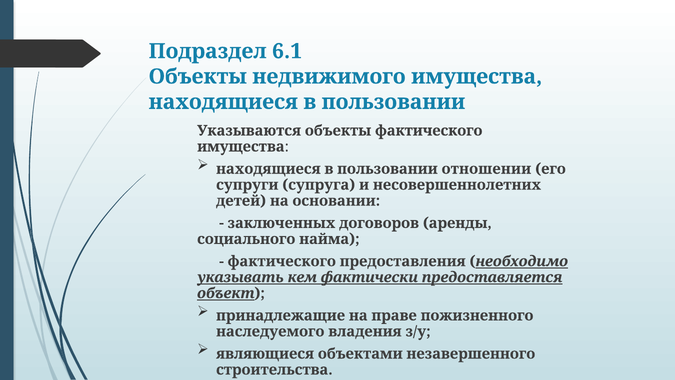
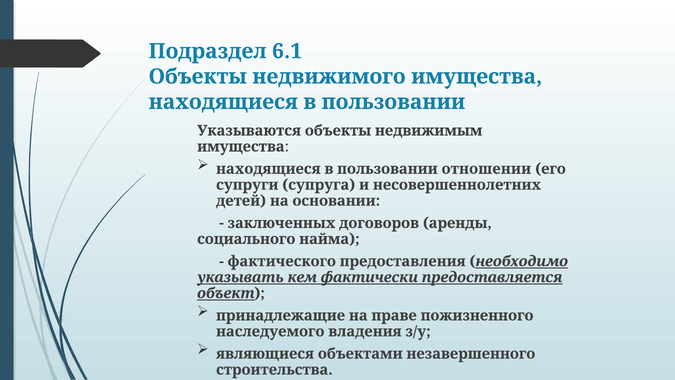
объекты фактического: фактического -> недвижимым
